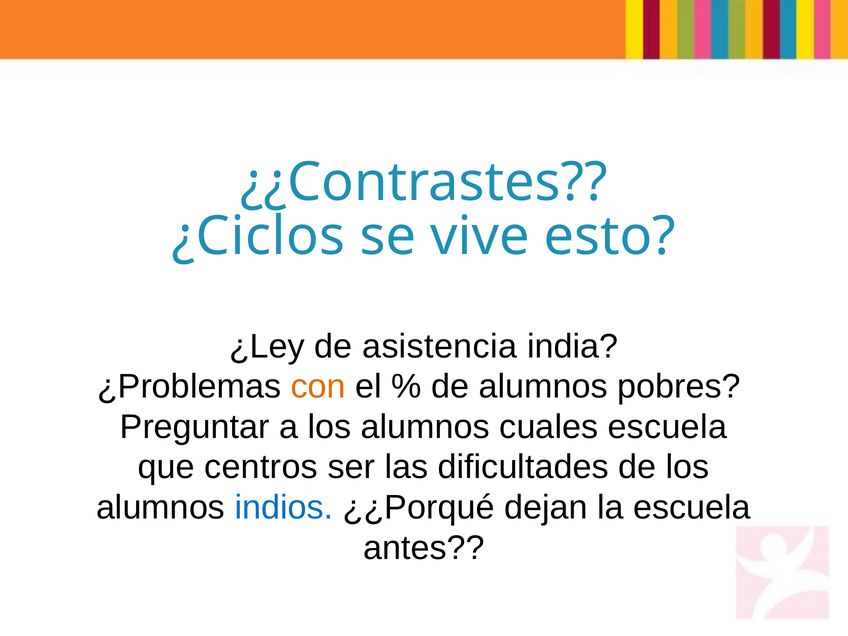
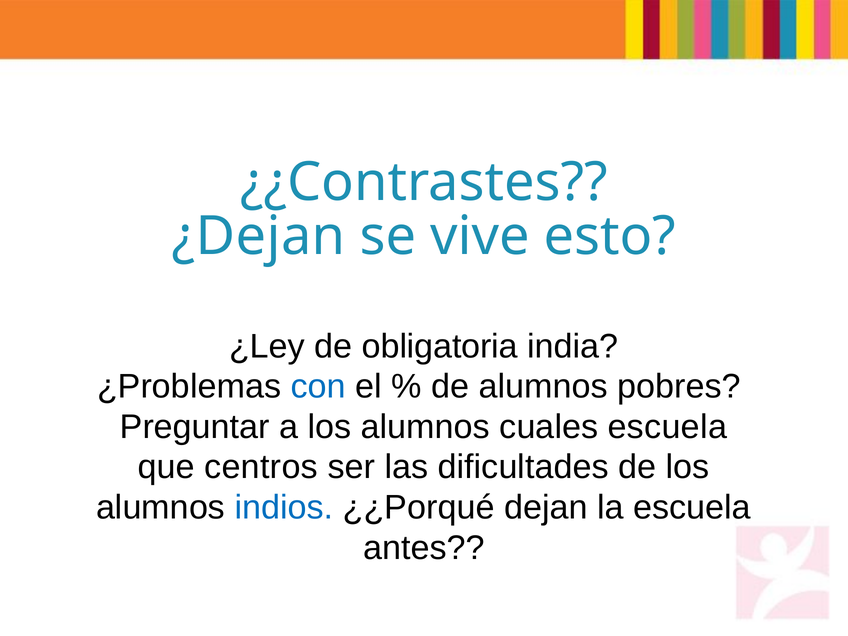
¿Ciclos: ¿Ciclos -> ¿Dejan
asistencia: asistencia -> obligatoria
con colour: orange -> blue
